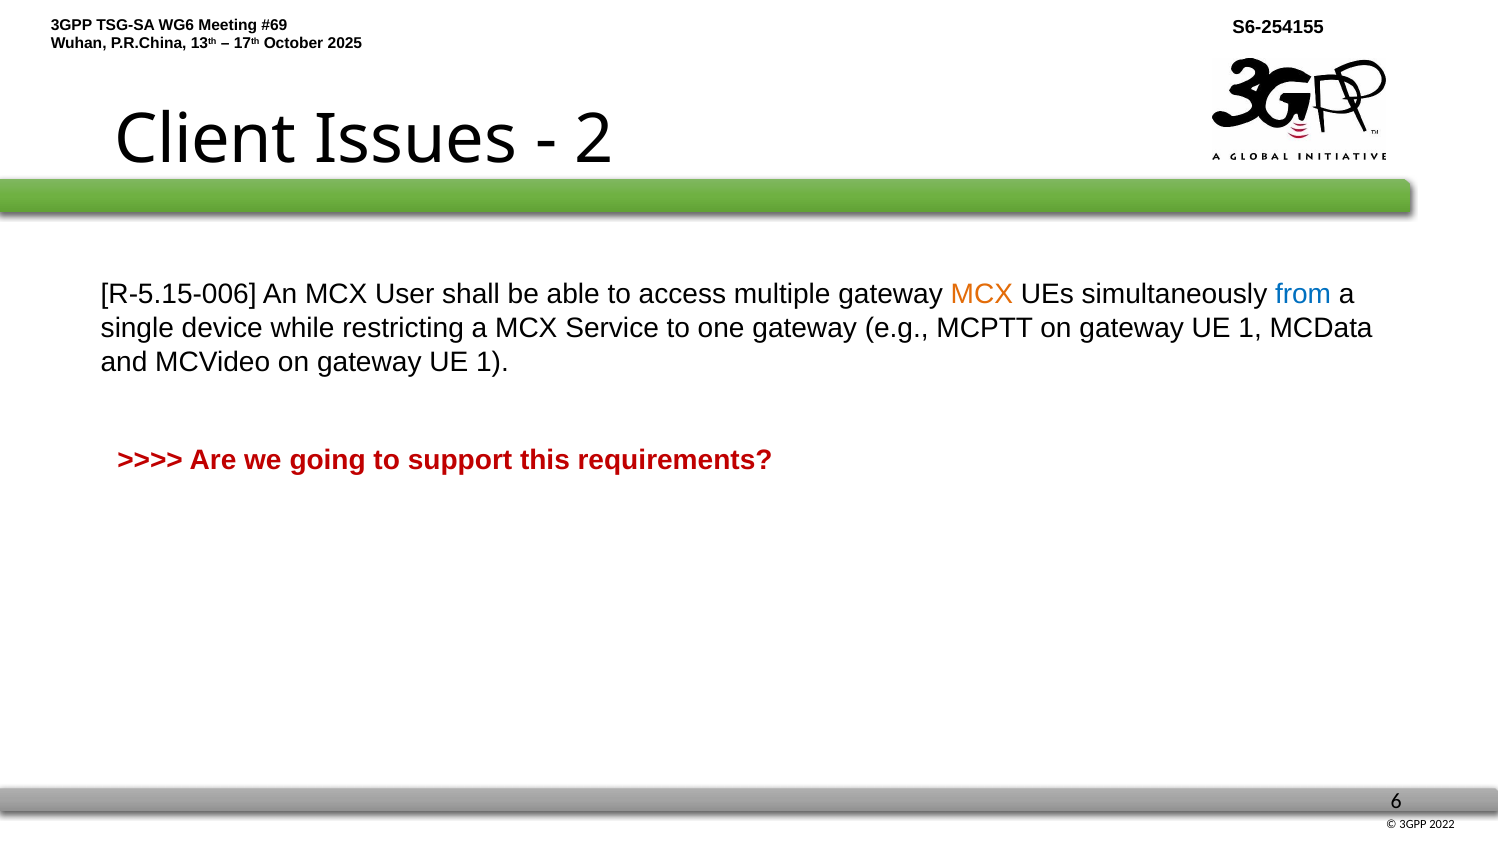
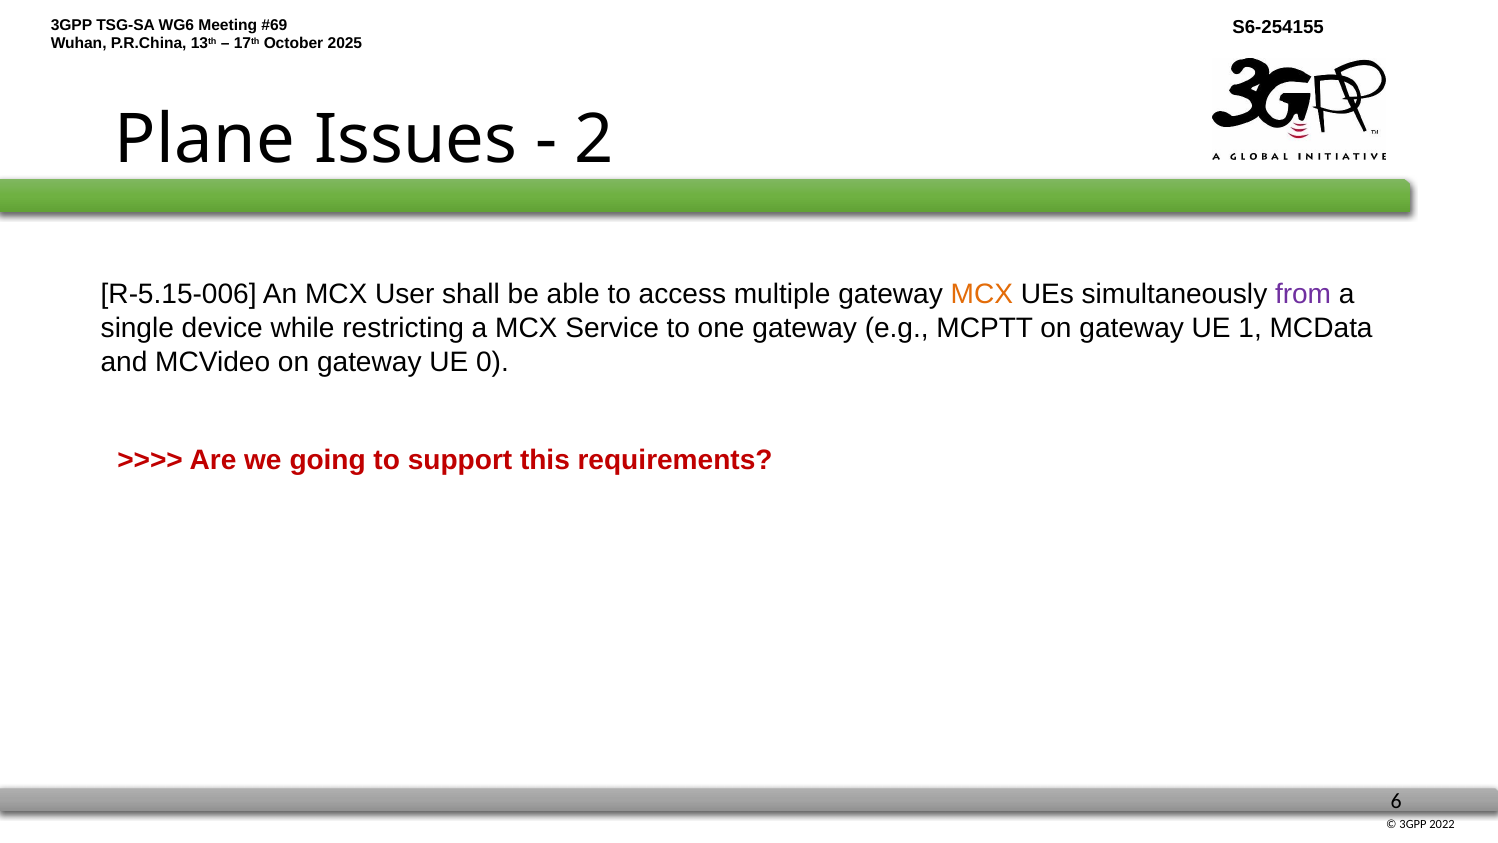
Client: Client -> Plane
from colour: blue -> purple
1 at (492, 362): 1 -> 0
